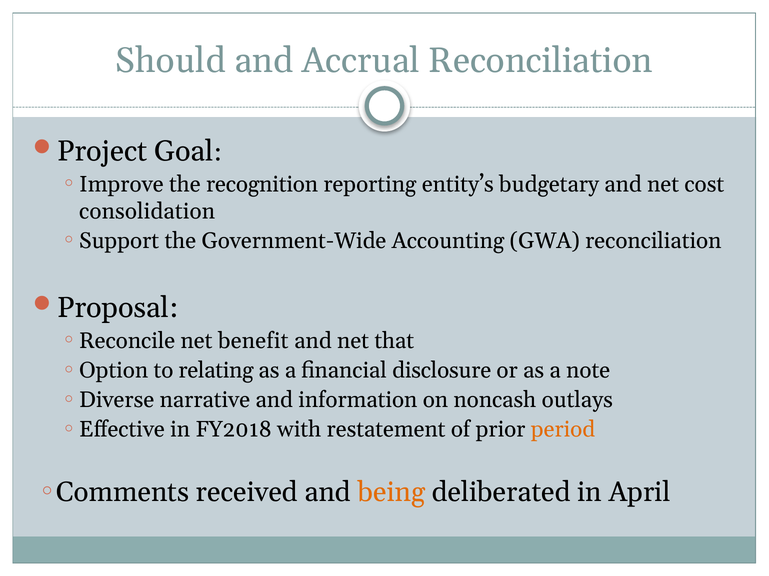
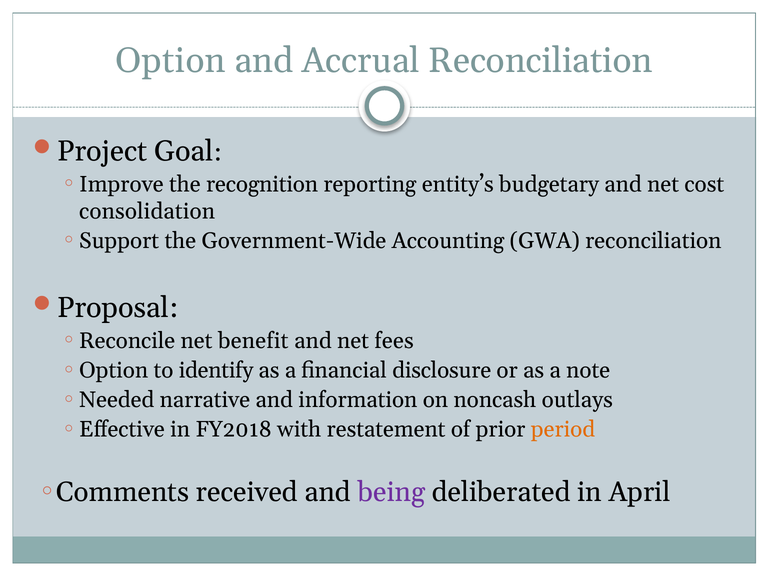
Should at (171, 61): Should -> Option
that: that -> fees
relating: relating -> identify
Diverse: Diverse -> Needed
being colour: orange -> purple
